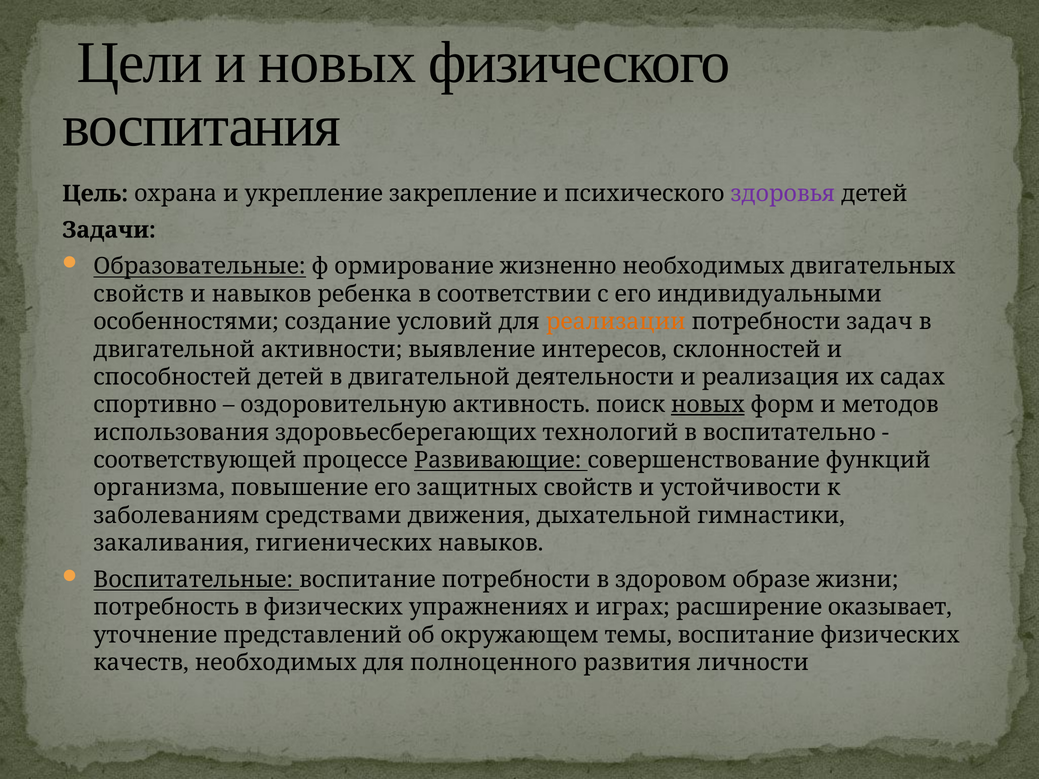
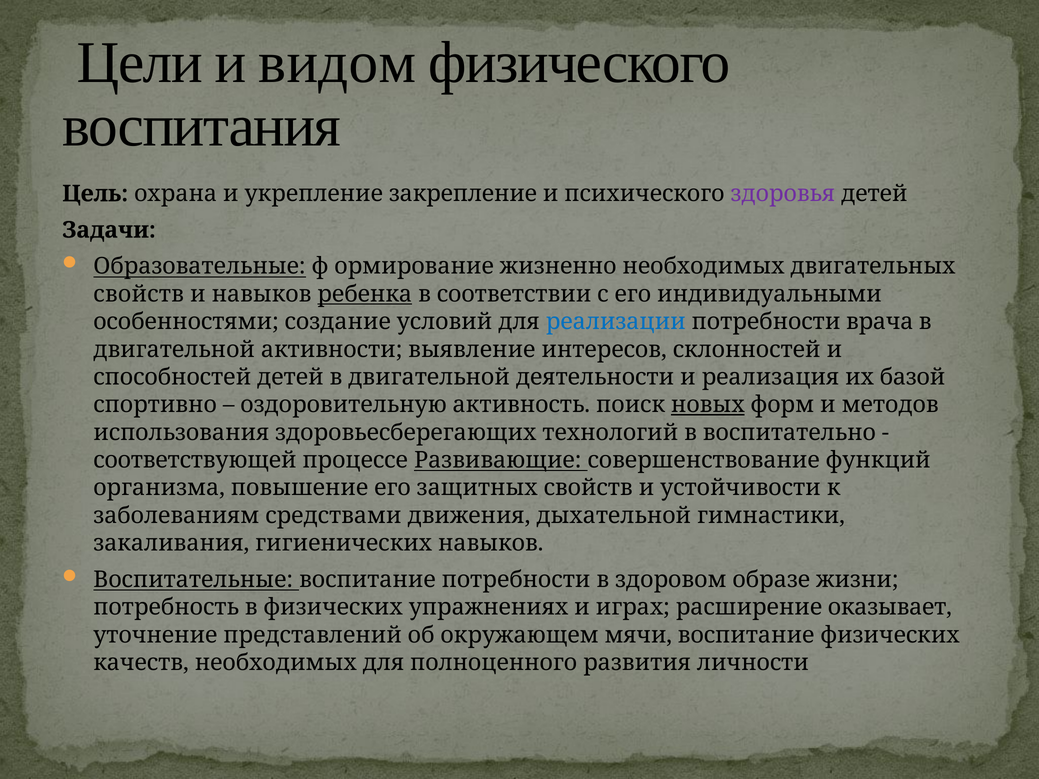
и новых: новых -> видом
ребенка underline: none -> present
реализации colour: orange -> blue
задач: задач -> врача
садах: садах -> базой
темы: темы -> мячи
